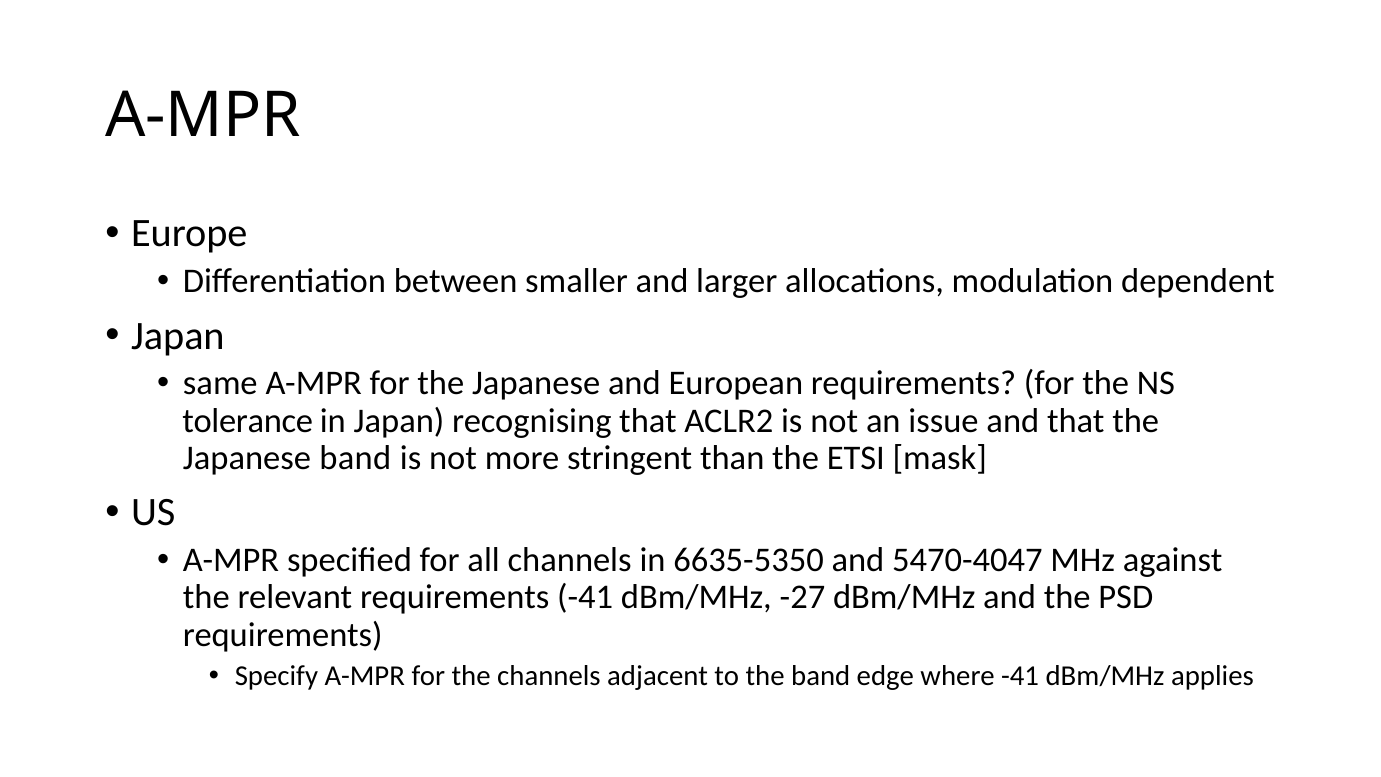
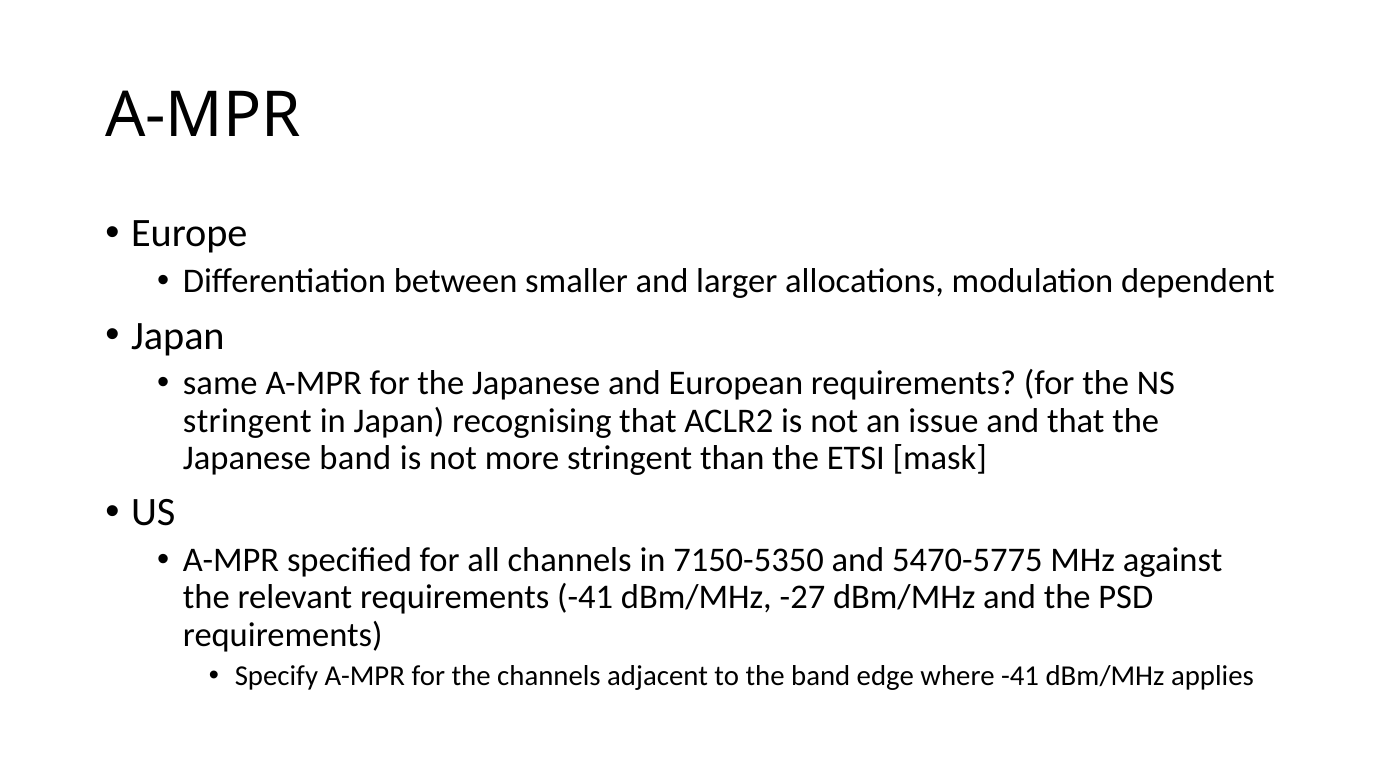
tolerance at (248, 421): tolerance -> stringent
6635-5350: 6635-5350 -> 7150-5350
5470-4047: 5470-4047 -> 5470-5775
